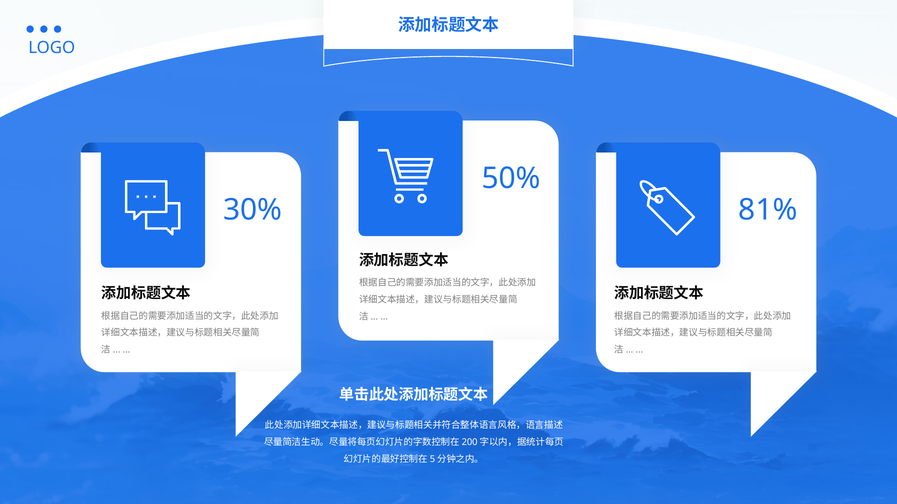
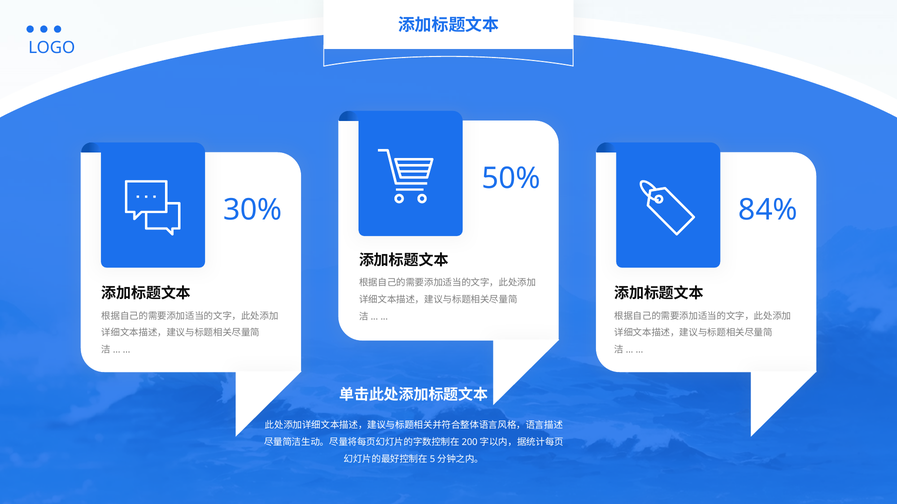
81%: 81% -> 84%
